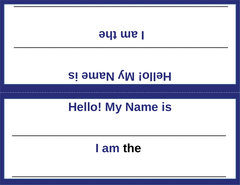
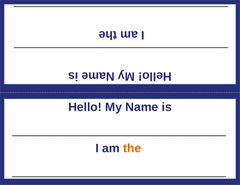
the colour: black -> orange
